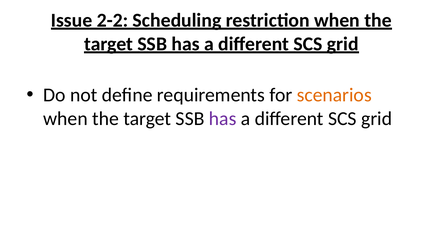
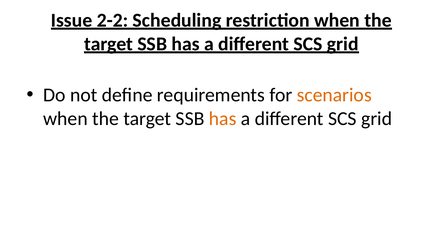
has at (223, 119) colour: purple -> orange
